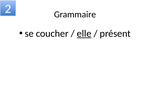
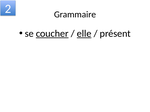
coucher underline: none -> present
